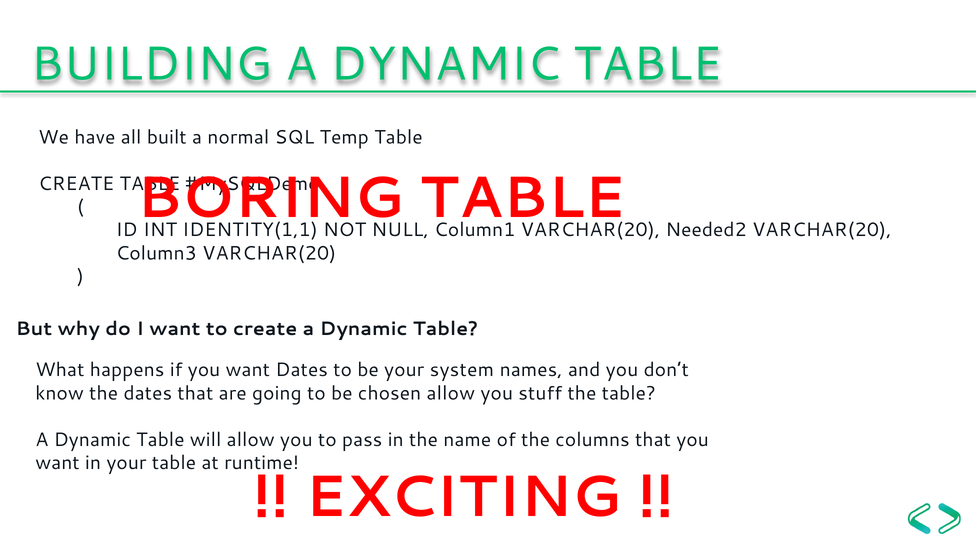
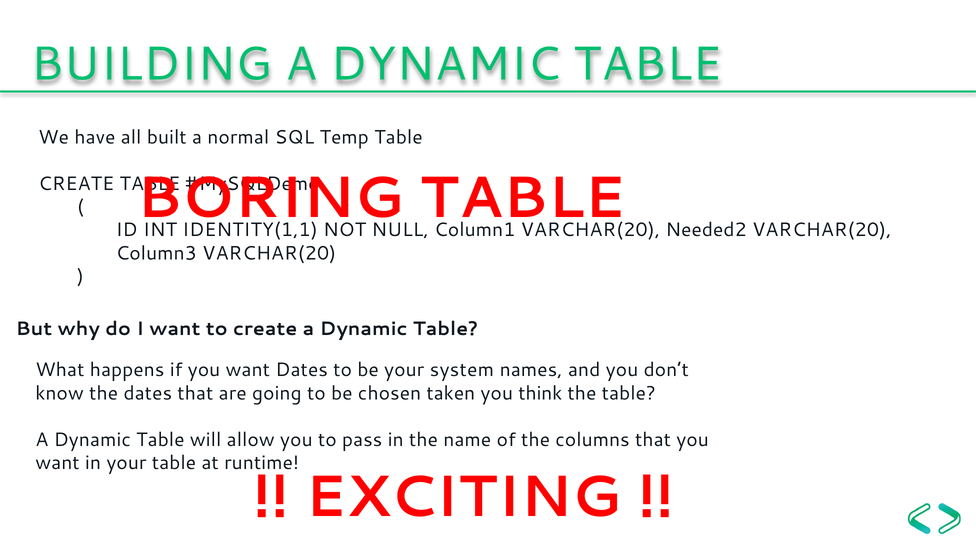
chosen allow: allow -> taken
stuff: stuff -> think
